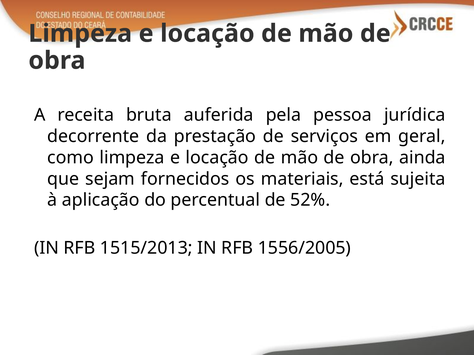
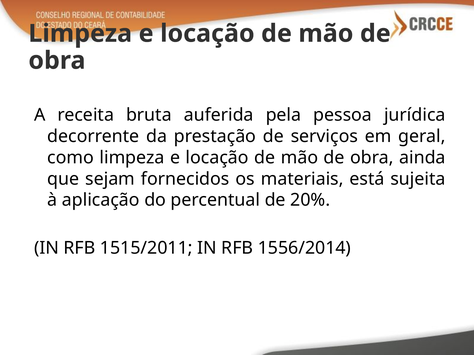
52%: 52% -> 20%
1515/2013: 1515/2013 -> 1515/2011
1556/2005: 1556/2005 -> 1556/2014
